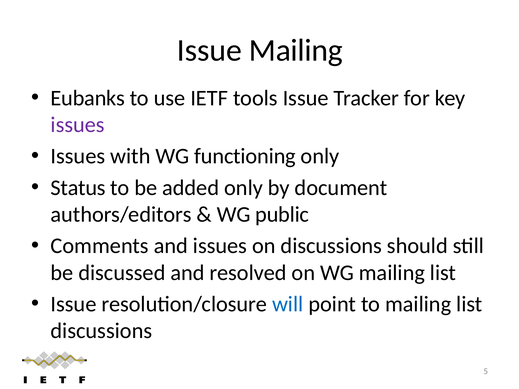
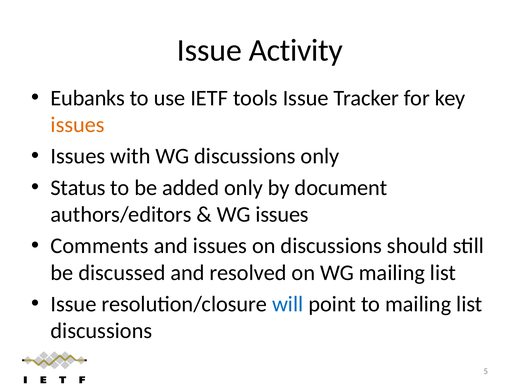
Issue Mailing: Mailing -> Activity
issues at (78, 125) colour: purple -> orange
WG functioning: functioning -> discussions
WG public: public -> issues
